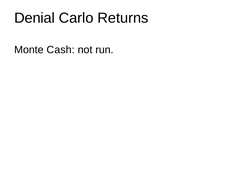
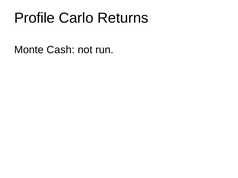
Denial: Denial -> Profile
